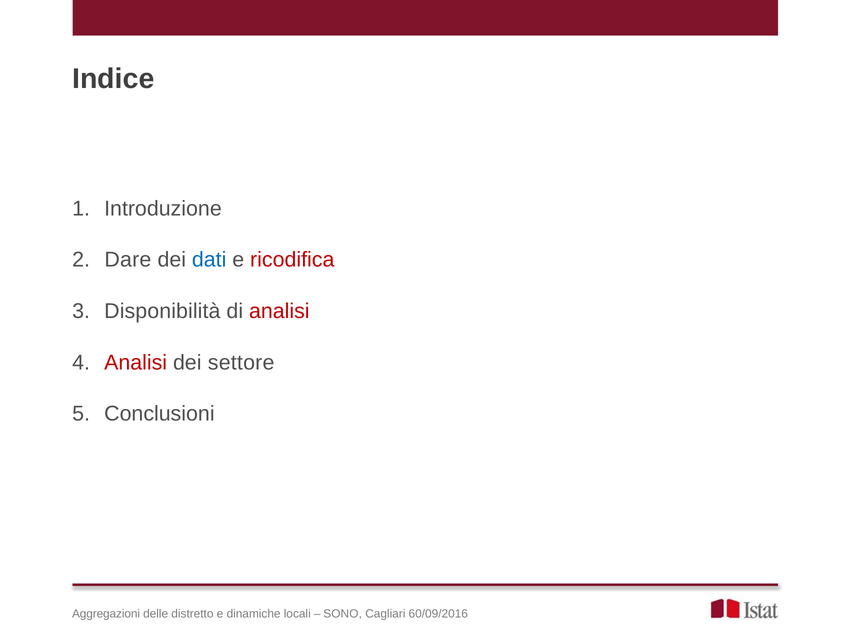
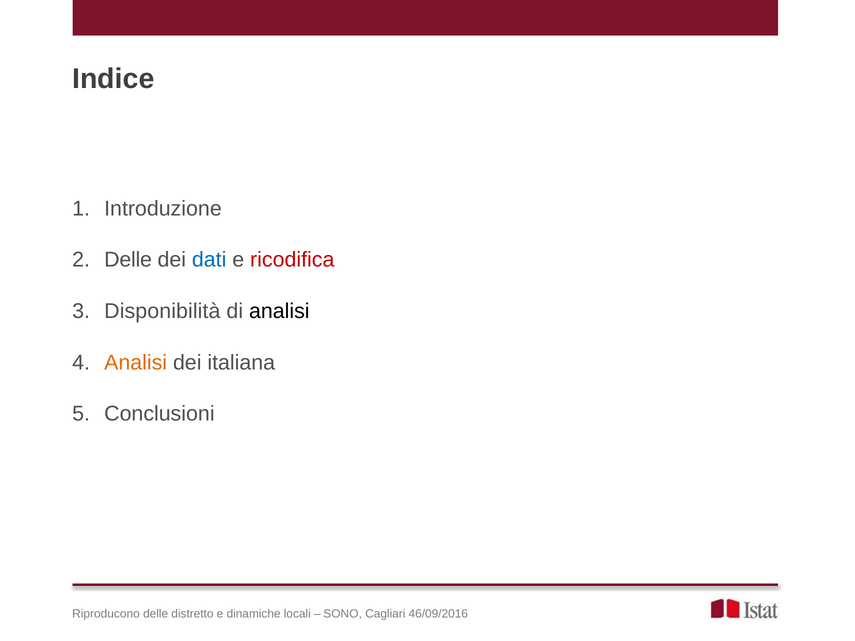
Dare at (128, 260): Dare -> Delle
analisi at (279, 311) colour: red -> black
Analisi at (136, 363) colour: red -> orange
settore: settore -> italiana
Aggregazioni: Aggregazioni -> Riproducono
60/09/2016: 60/09/2016 -> 46/09/2016
